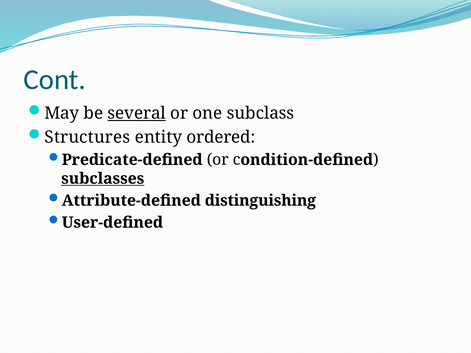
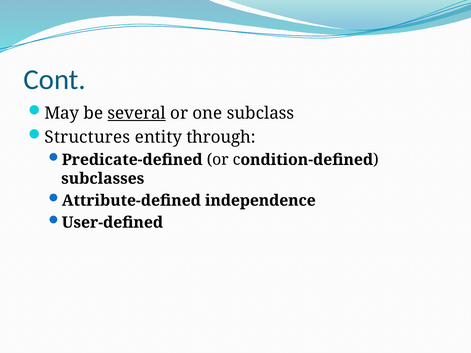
ordered: ordered -> through
subclasses underline: present -> none
distinguishing: distinguishing -> independence
